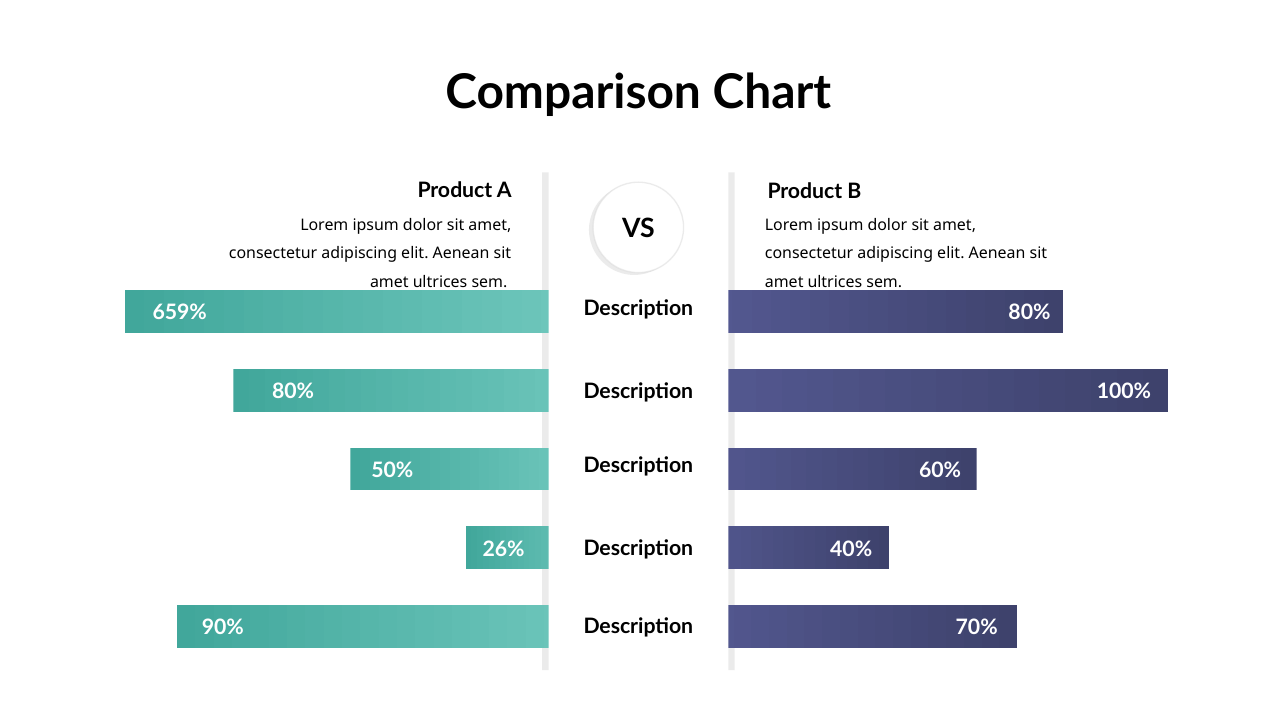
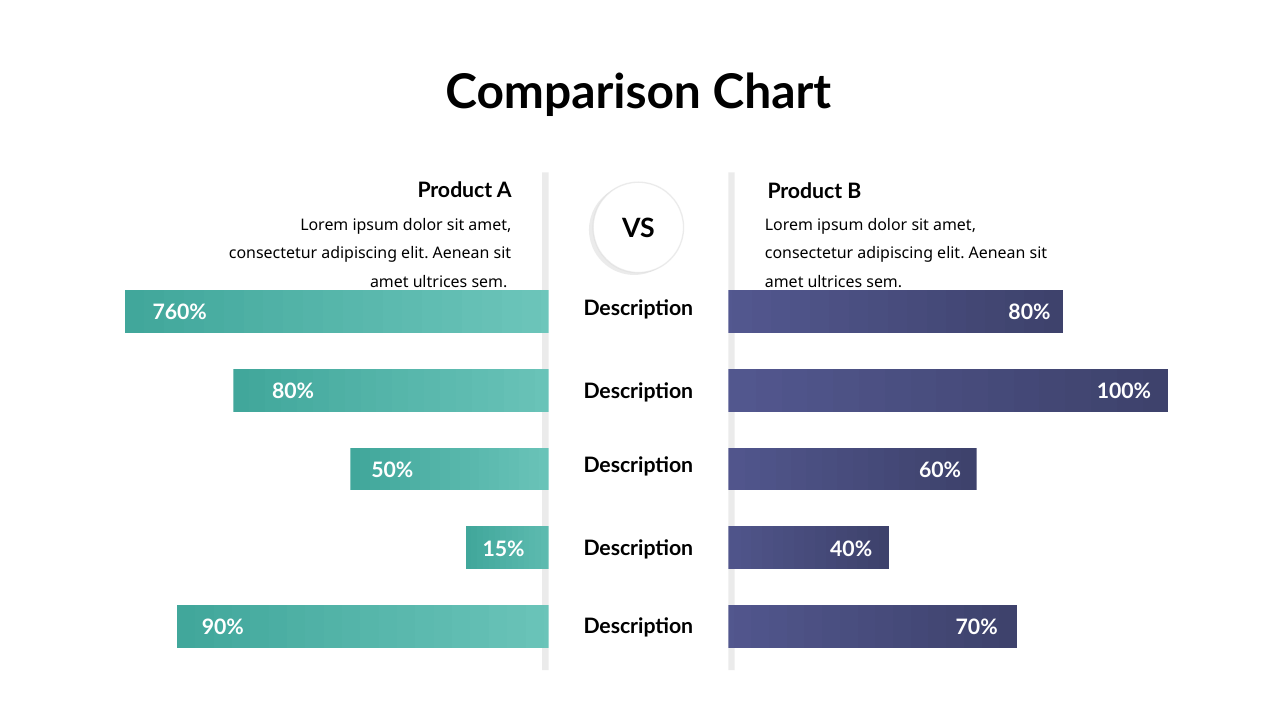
659%: 659% -> 760%
26%: 26% -> 15%
